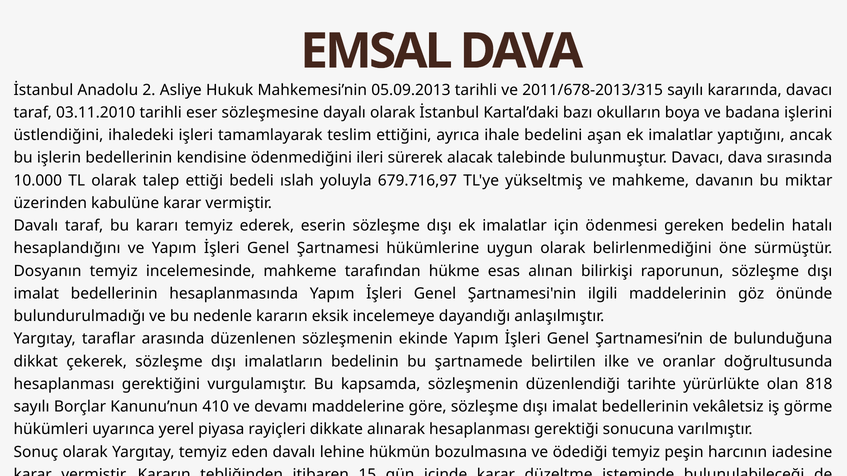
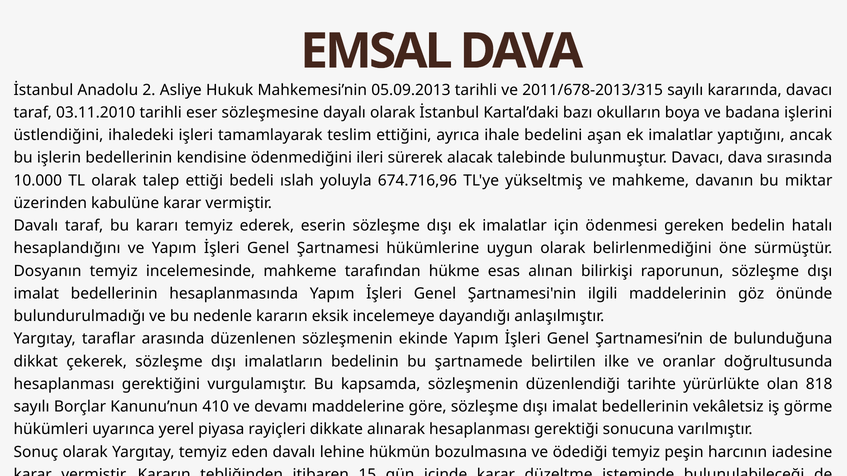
679.716,97: 679.716,97 -> 674.716,96
